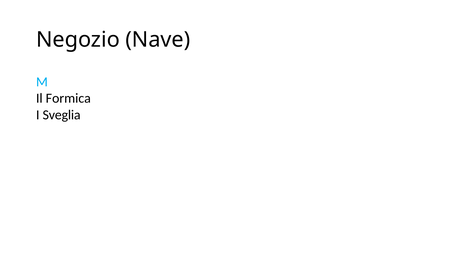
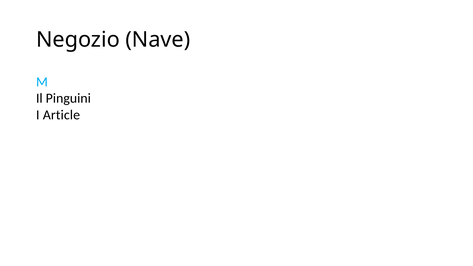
Formica: Formica -> Pinguini
Sveglia: Sveglia -> Article
